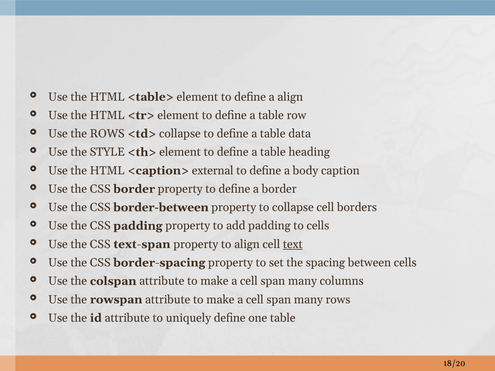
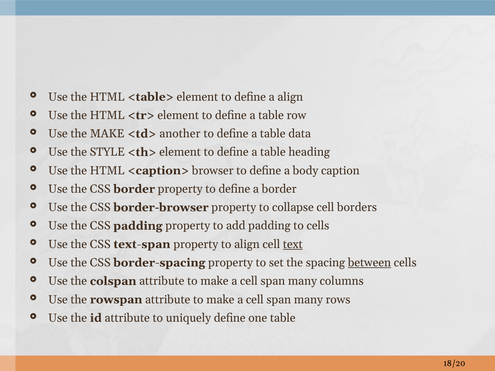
the ROWS: ROWS -> MAKE
<td> collapse: collapse -> another
external: external -> browser
border-between: border-between -> border-browser
between underline: none -> present
